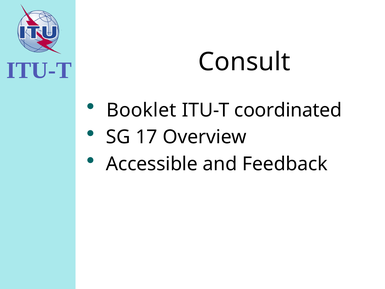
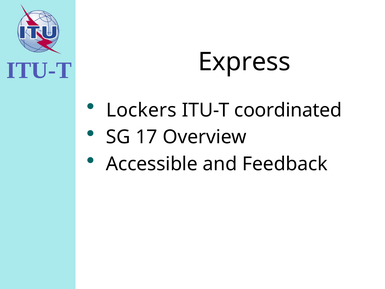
Consult: Consult -> Express
Booklet: Booklet -> Lockers
